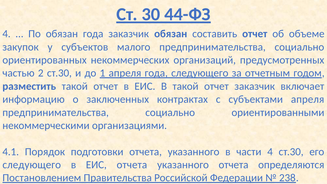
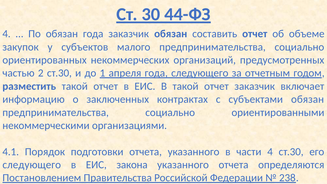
субъектами апреля: апреля -> обязан
ЕИС отчета: отчета -> закона
